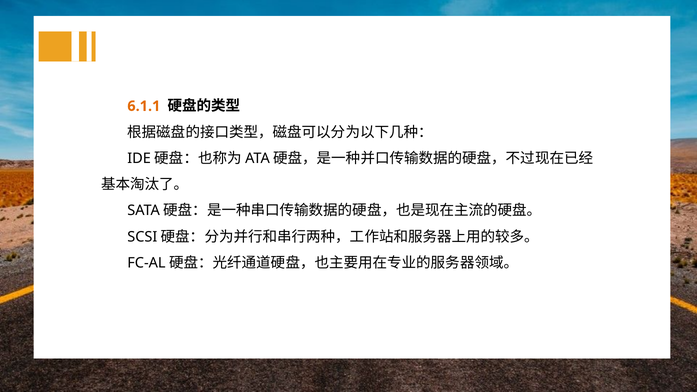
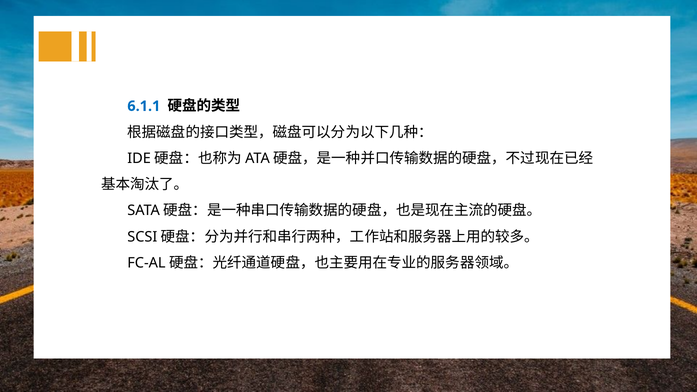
6.1.1 colour: orange -> blue
